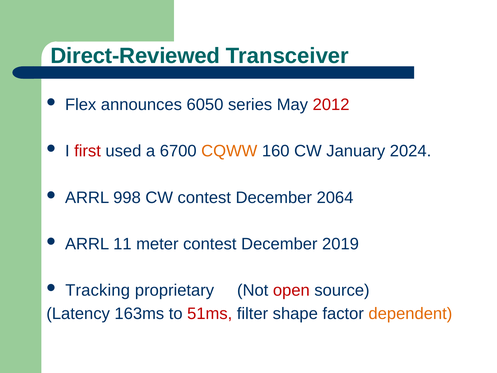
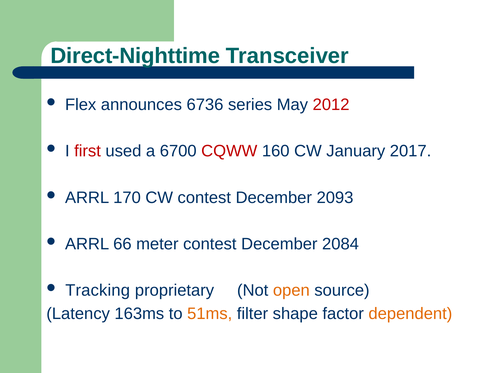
Direct-Reviewed: Direct-Reviewed -> Direct-Nighttime
6050: 6050 -> 6736
CQWW colour: orange -> red
2024: 2024 -> 2017
998: 998 -> 170
2064: 2064 -> 2093
11: 11 -> 66
2019: 2019 -> 2084
open colour: red -> orange
51ms colour: red -> orange
